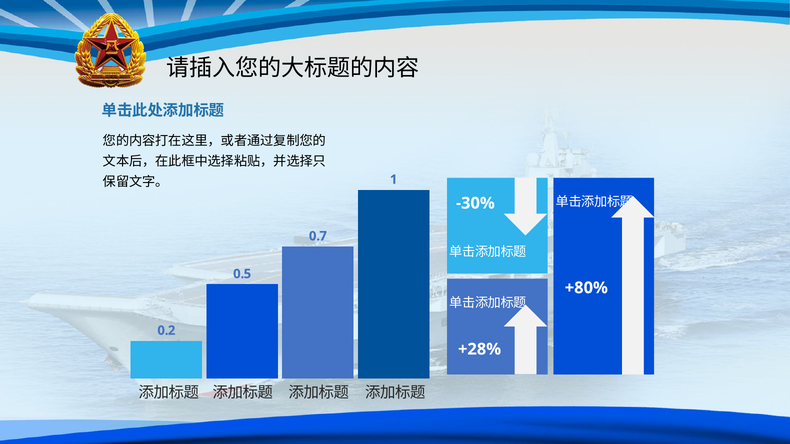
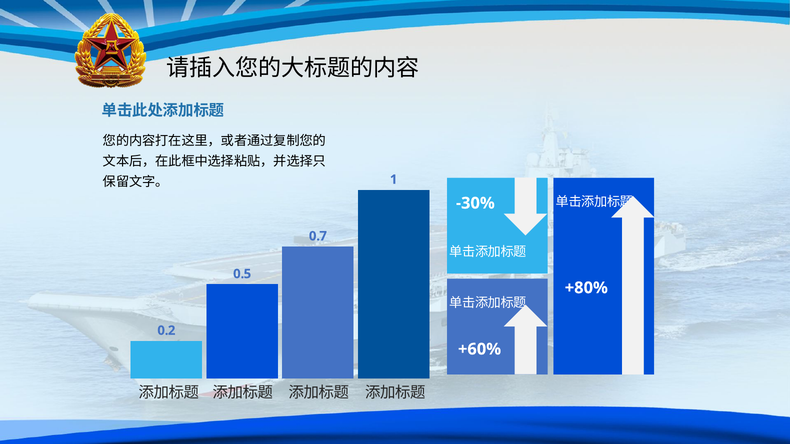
+28%: +28% -> +60%
